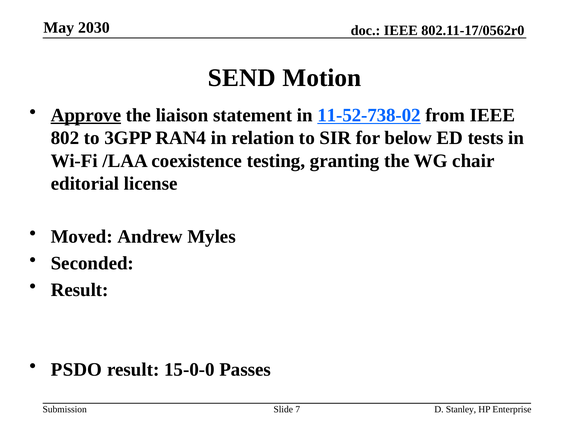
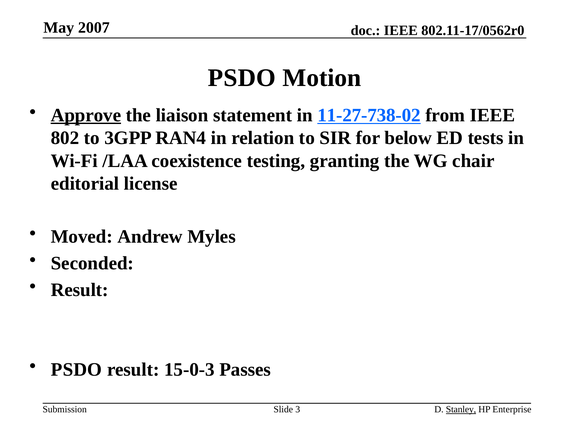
2030: 2030 -> 2007
SEND at (242, 78): SEND -> PSDO
11-52-738-02: 11-52-738-02 -> 11-27-738-02
15-0-0: 15-0-0 -> 15-0-3
7: 7 -> 3
Stanley underline: none -> present
